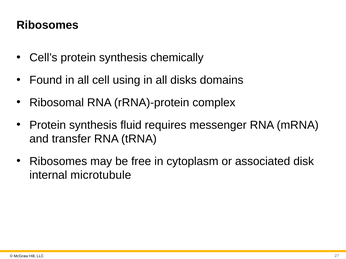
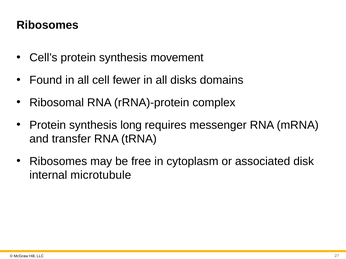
chemically: chemically -> movement
using: using -> fewer
fluid: fluid -> long
